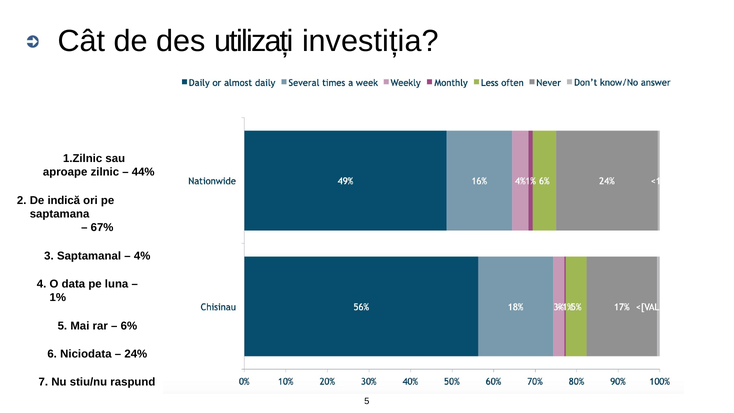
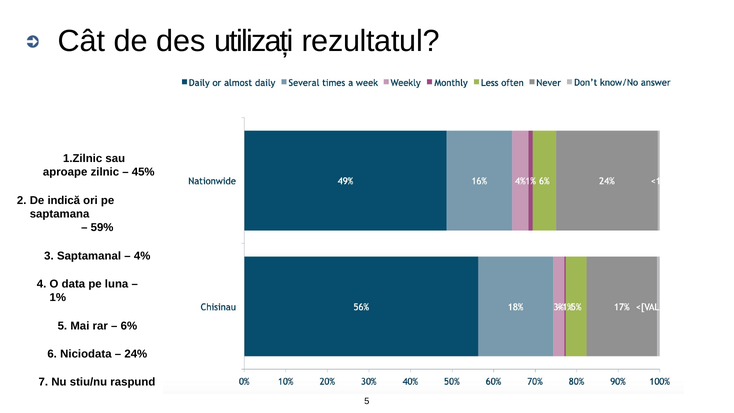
investiția: investiția -> rezultatul
44%: 44% -> 45%
67%: 67% -> 59%
